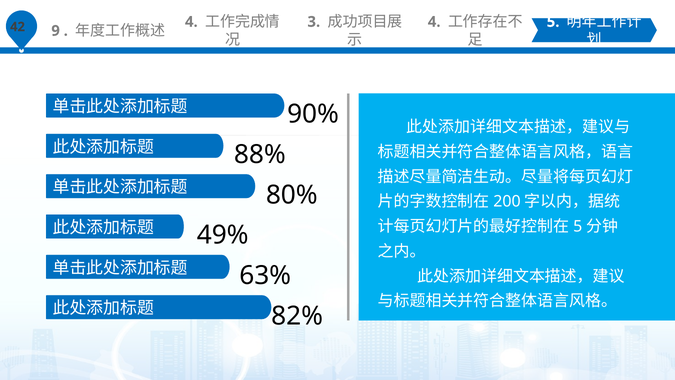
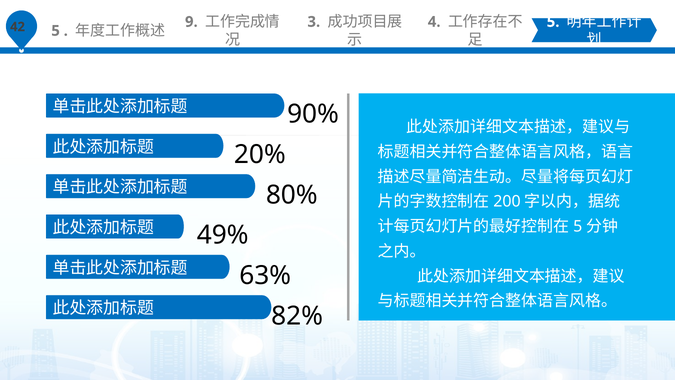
9 at (56, 31): 9 -> 5
4 at (191, 22): 4 -> 9
88%: 88% -> 20%
